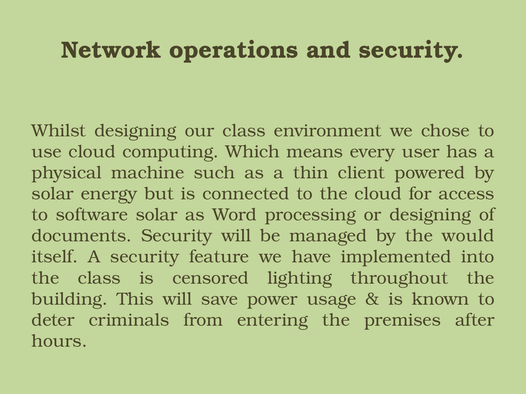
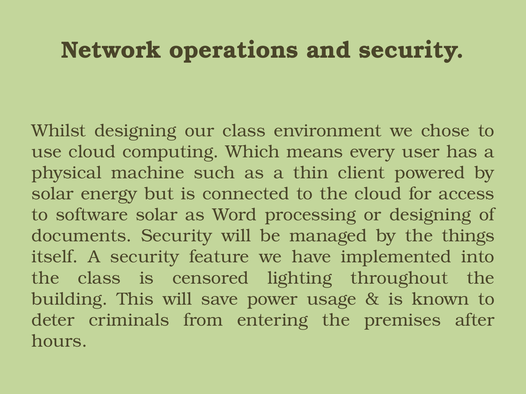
would: would -> things
